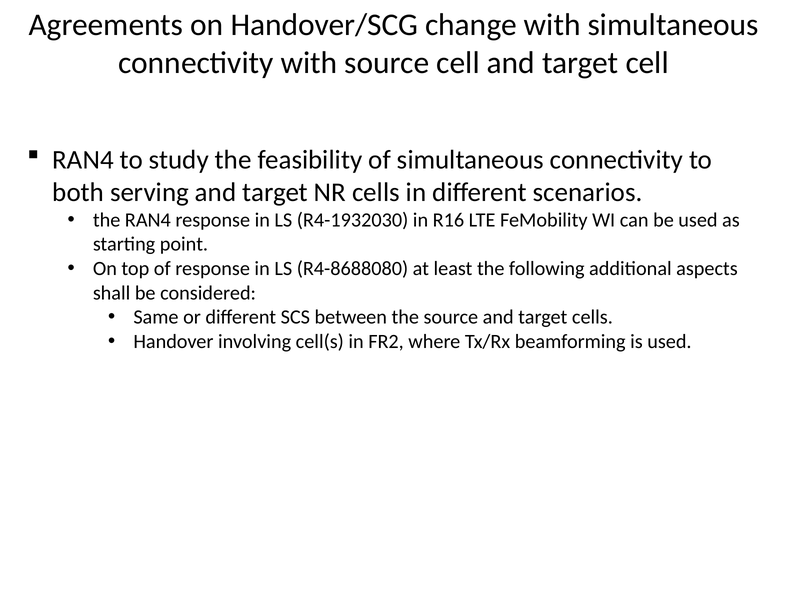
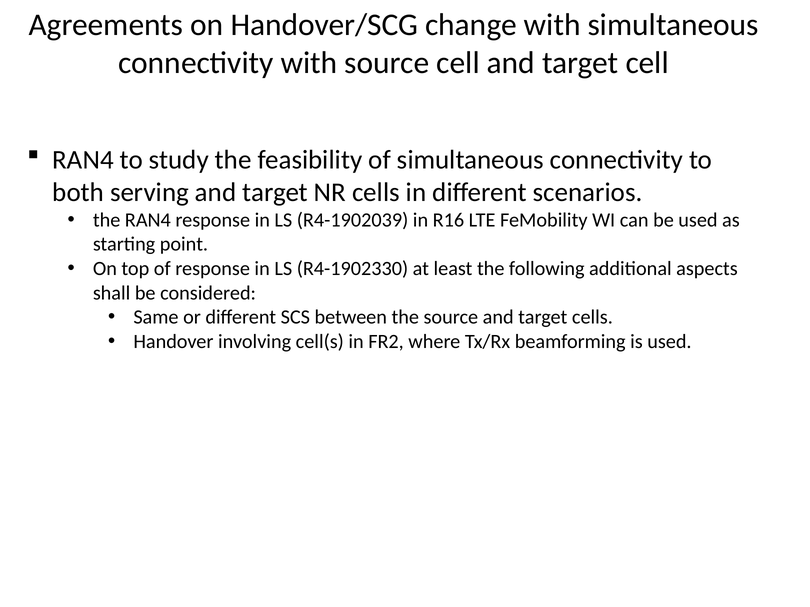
R4-1932030: R4-1932030 -> R4-1902039
R4-8688080: R4-8688080 -> R4-1902330
